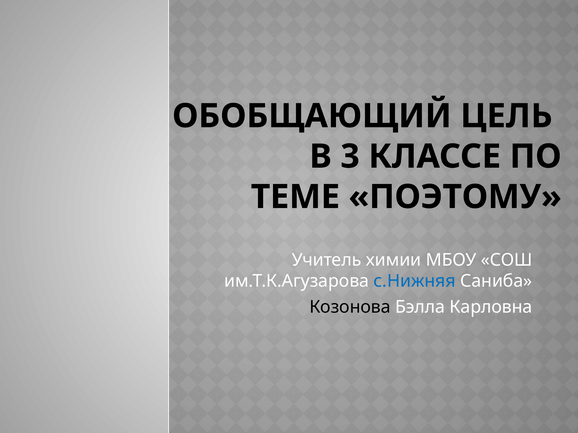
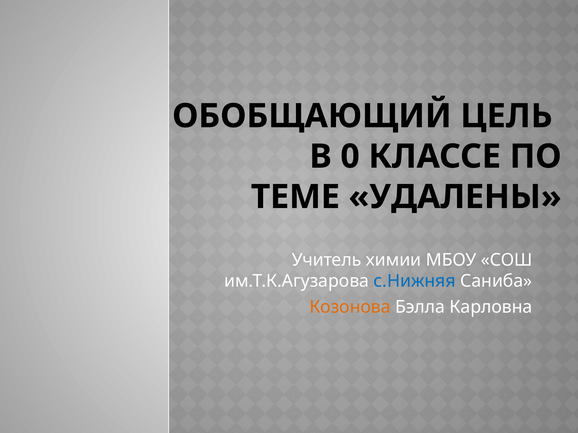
3: 3 -> 0
ПОЭТОМУ: ПОЭТОМУ -> УДАЛЕНЫ
Козонова colour: black -> orange
